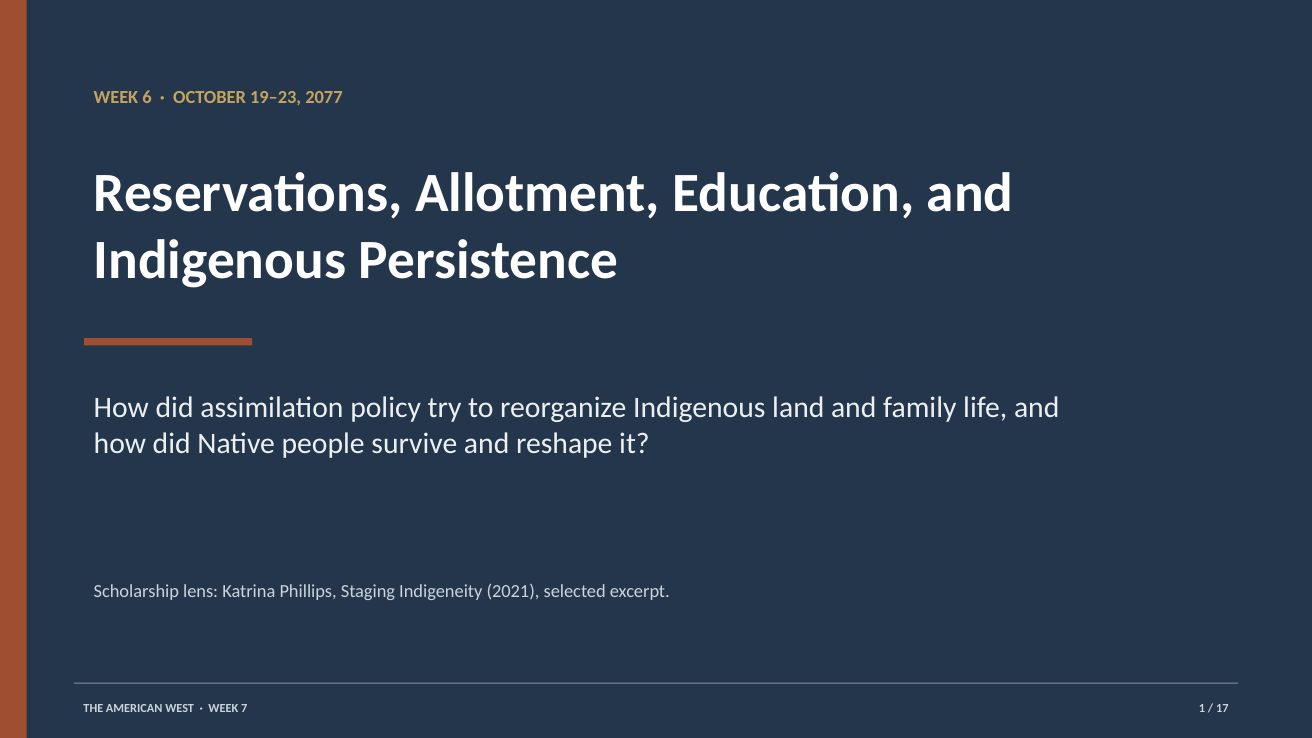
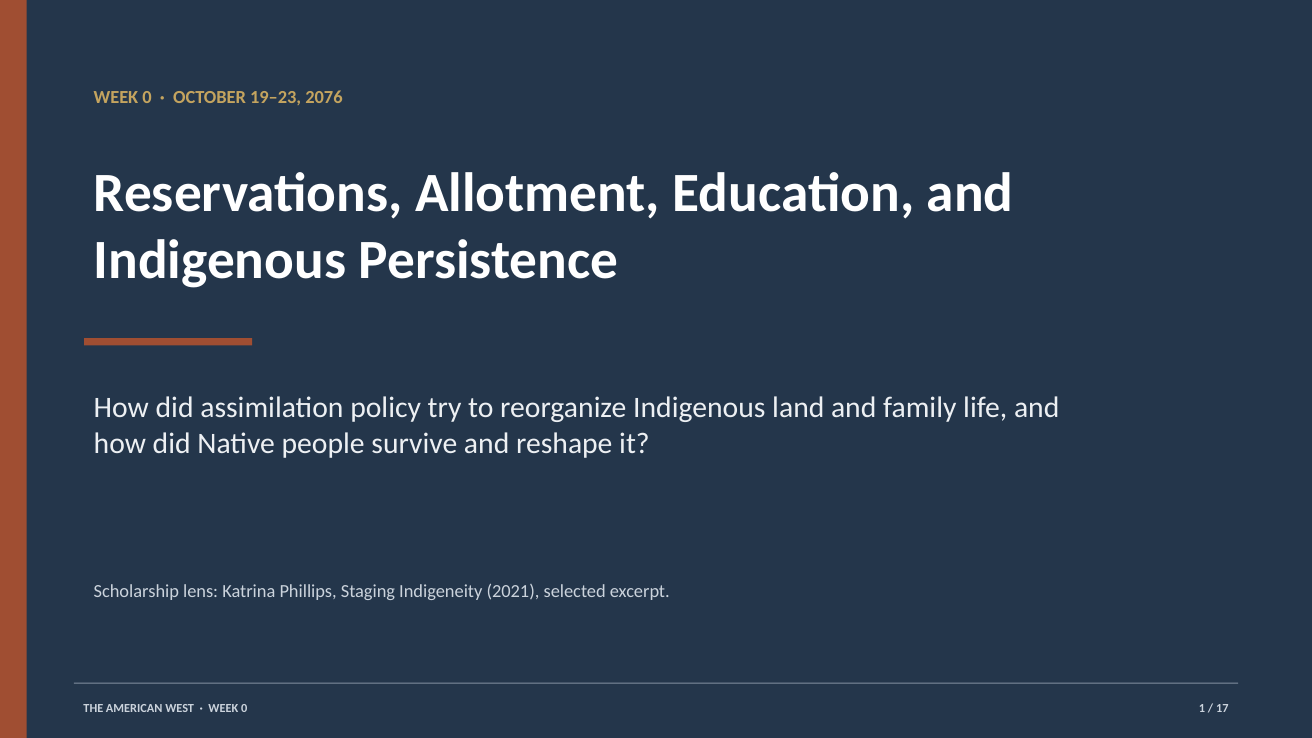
6 at (147, 97): 6 -> 0
2077: 2077 -> 2076
7 at (244, 708): 7 -> 0
